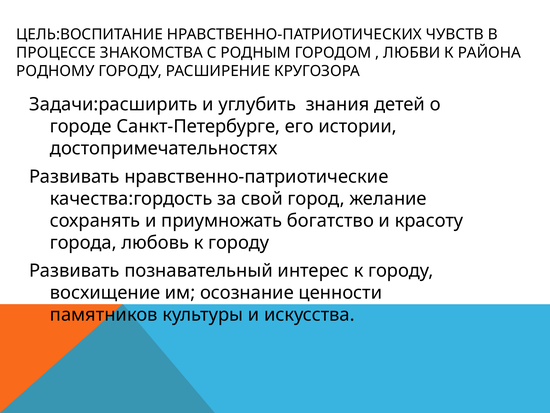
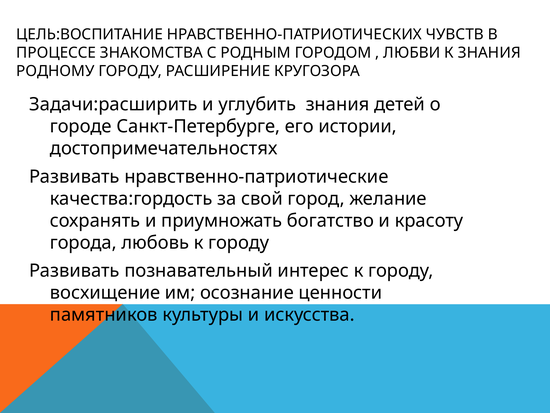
К РАЙОНА: РАЙОНА -> ЗНАНИЯ
